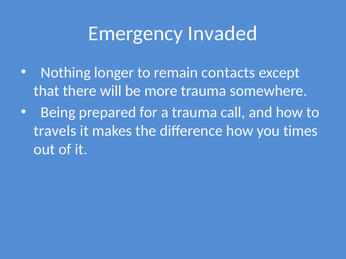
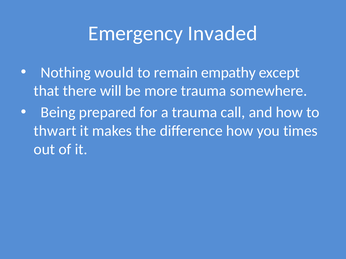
longer: longer -> would
contacts: contacts -> empathy
travels: travels -> thwart
